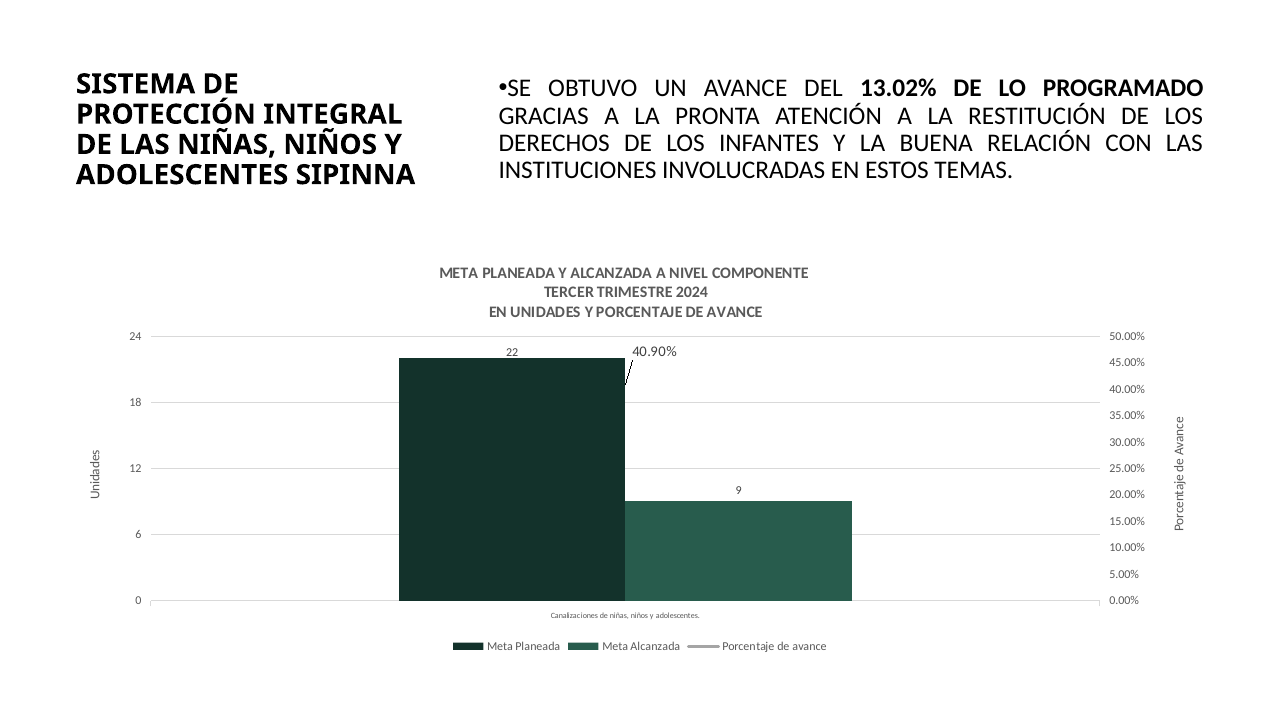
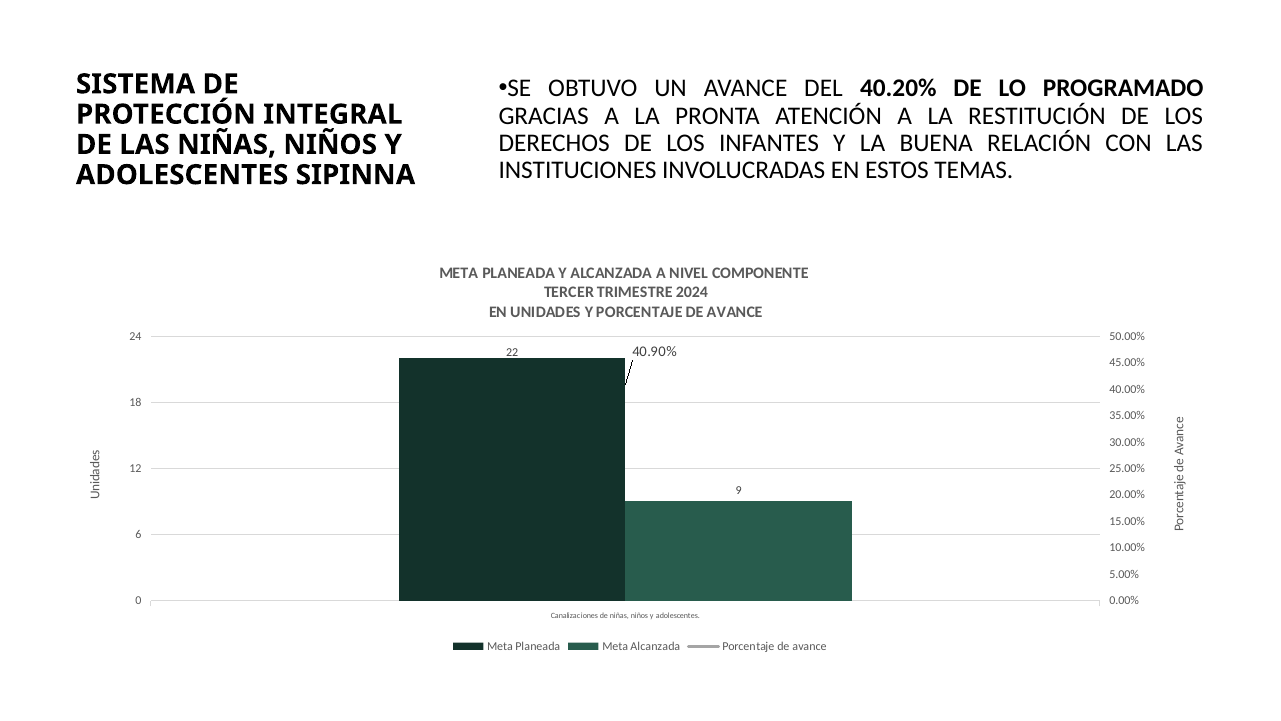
13.02%: 13.02% -> 40.20%
